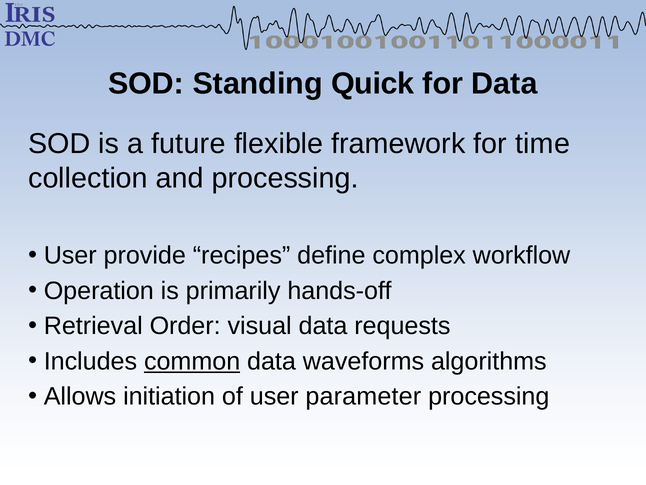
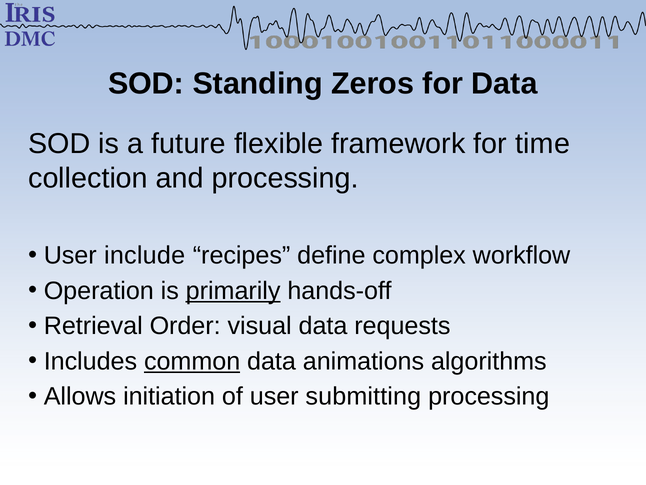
Quick: Quick -> Zeros
provide: provide -> include
primarily underline: none -> present
waveforms: waveforms -> animations
parameter: parameter -> submitting
